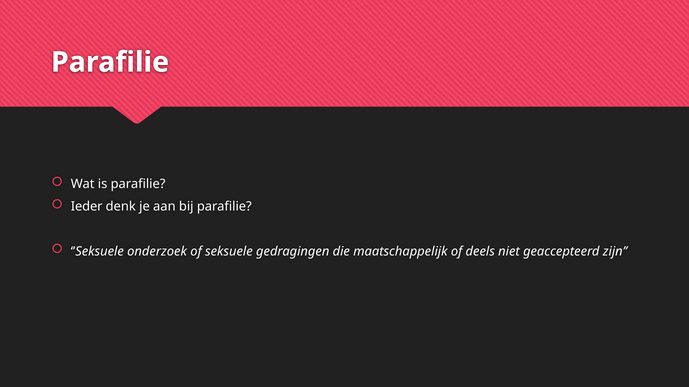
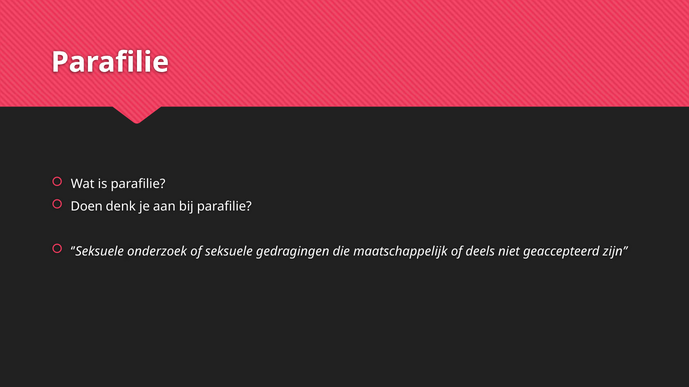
Ieder: Ieder -> Doen
